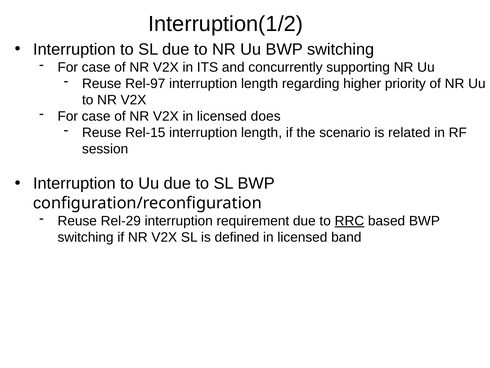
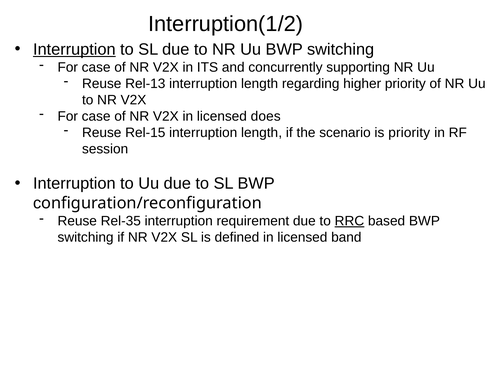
Interruption at (74, 49) underline: none -> present
Rel-97: Rel-97 -> Rel-13
is related: related -> priority
Rel-29: Rel-29 -> Rel-35
